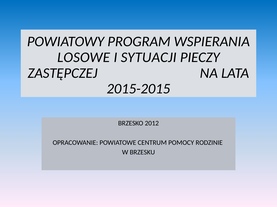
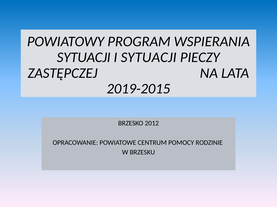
LOSOWE at (84, 58): LOSOWE -> SYTUACJI
2015-2015: 2015-2015 -> 2019-2015
